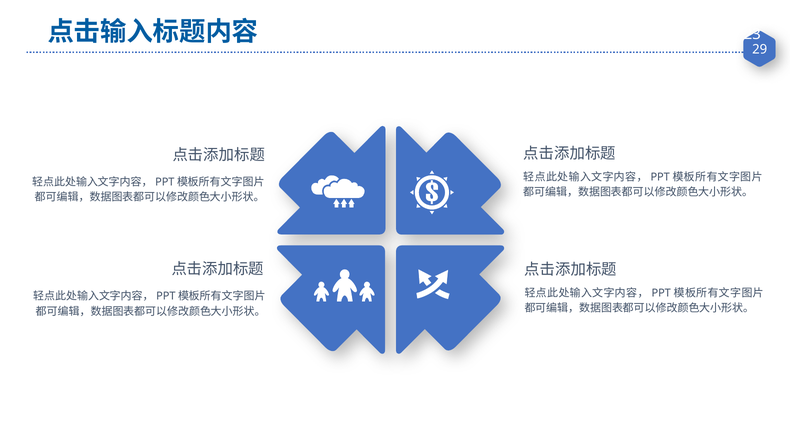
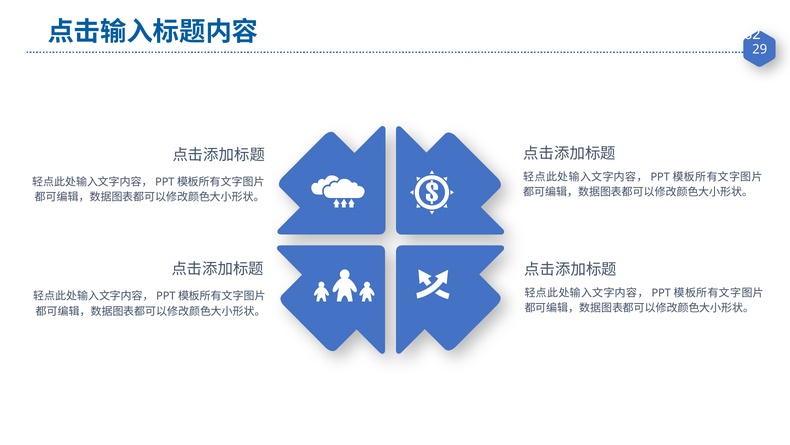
23: 23 -> 62
